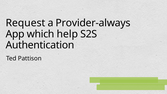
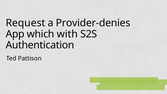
Provider-always: Provider-always -> Provider-denies
help: help -> with
